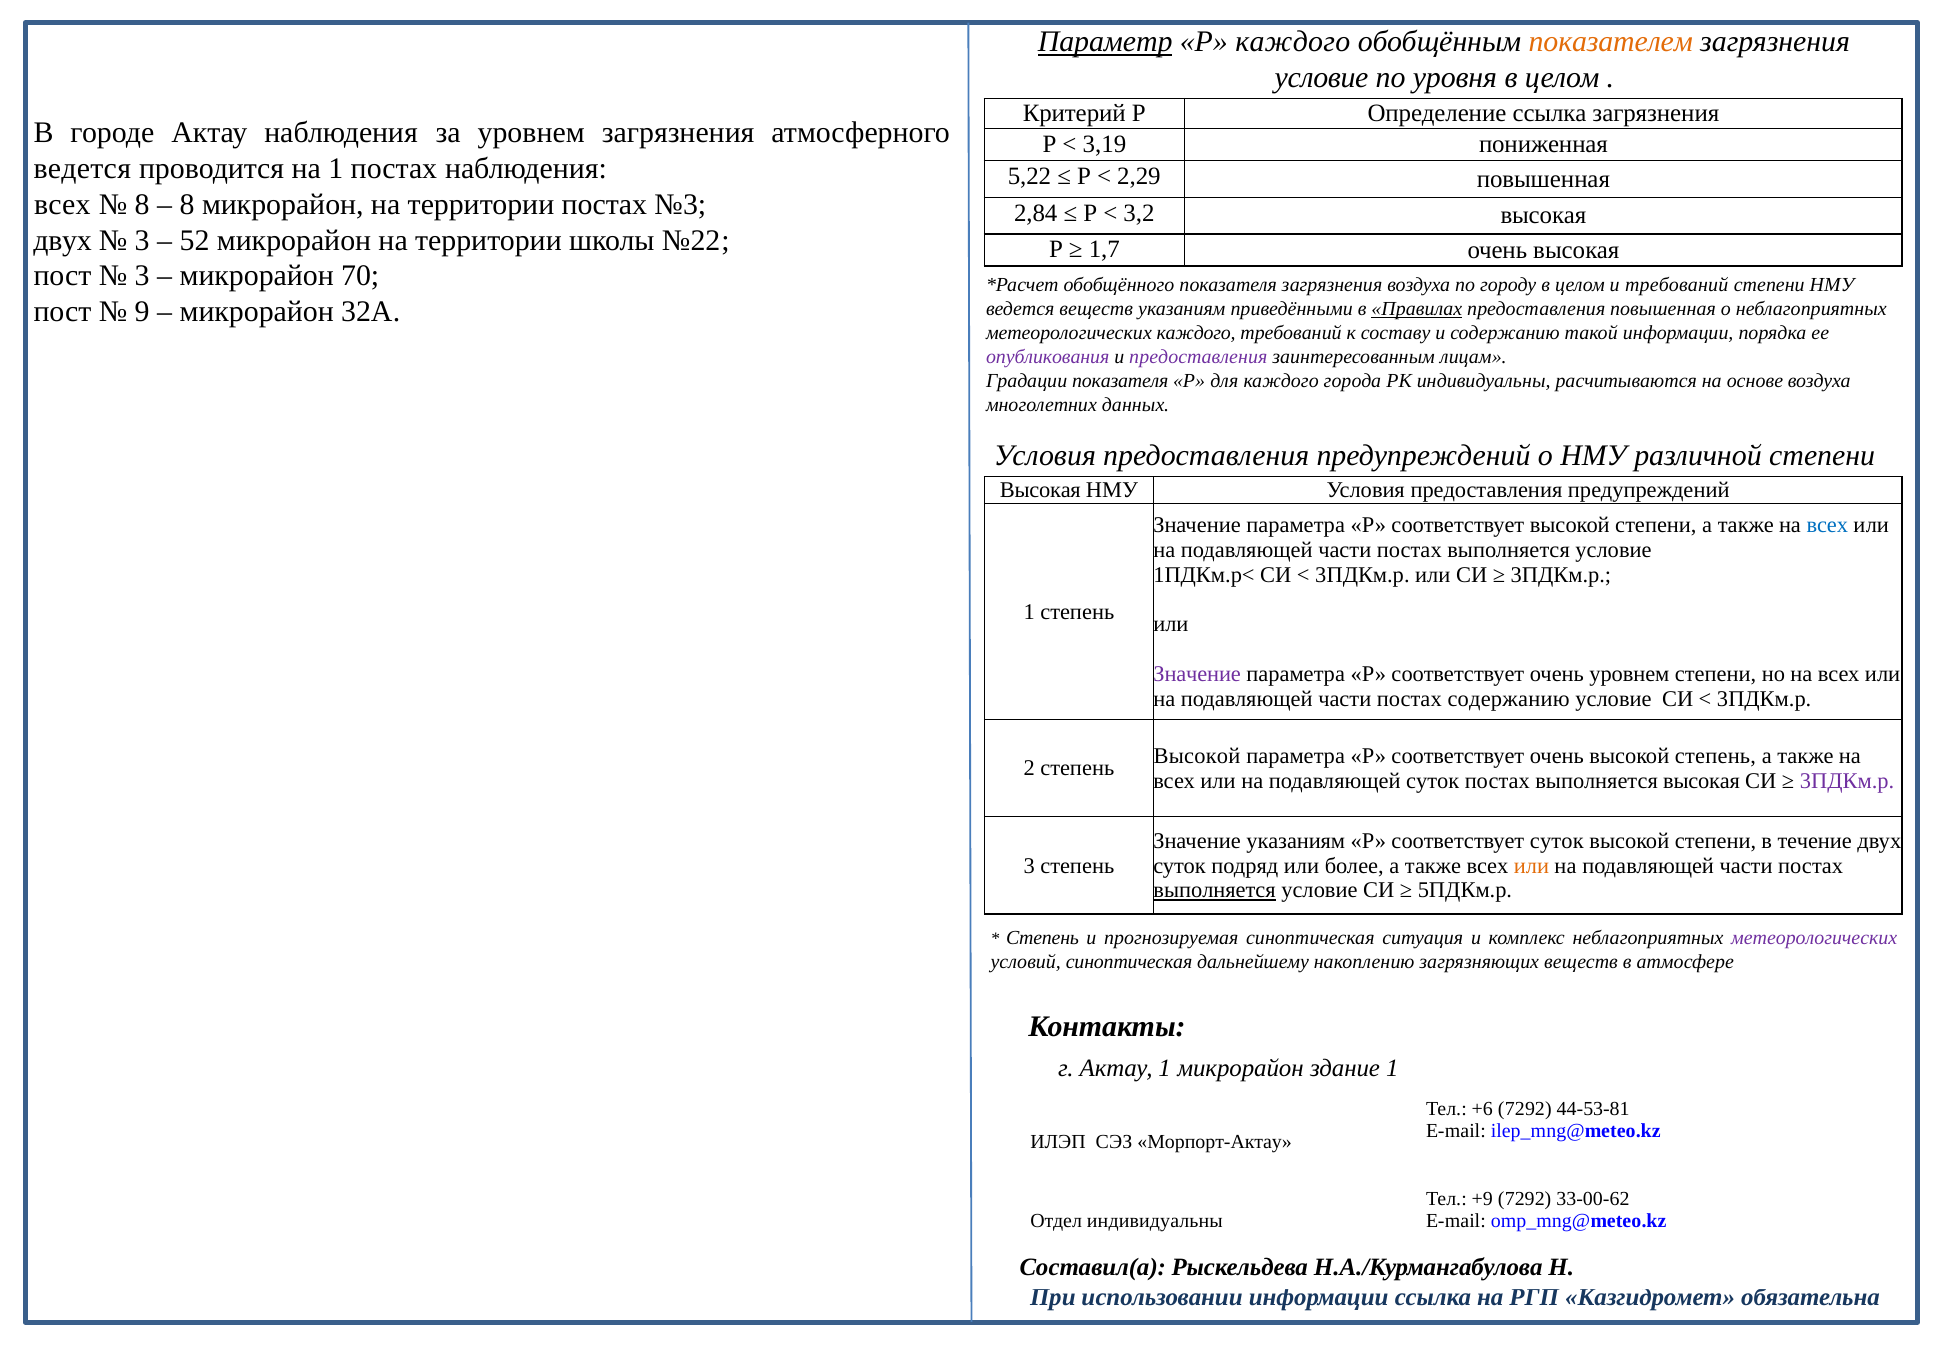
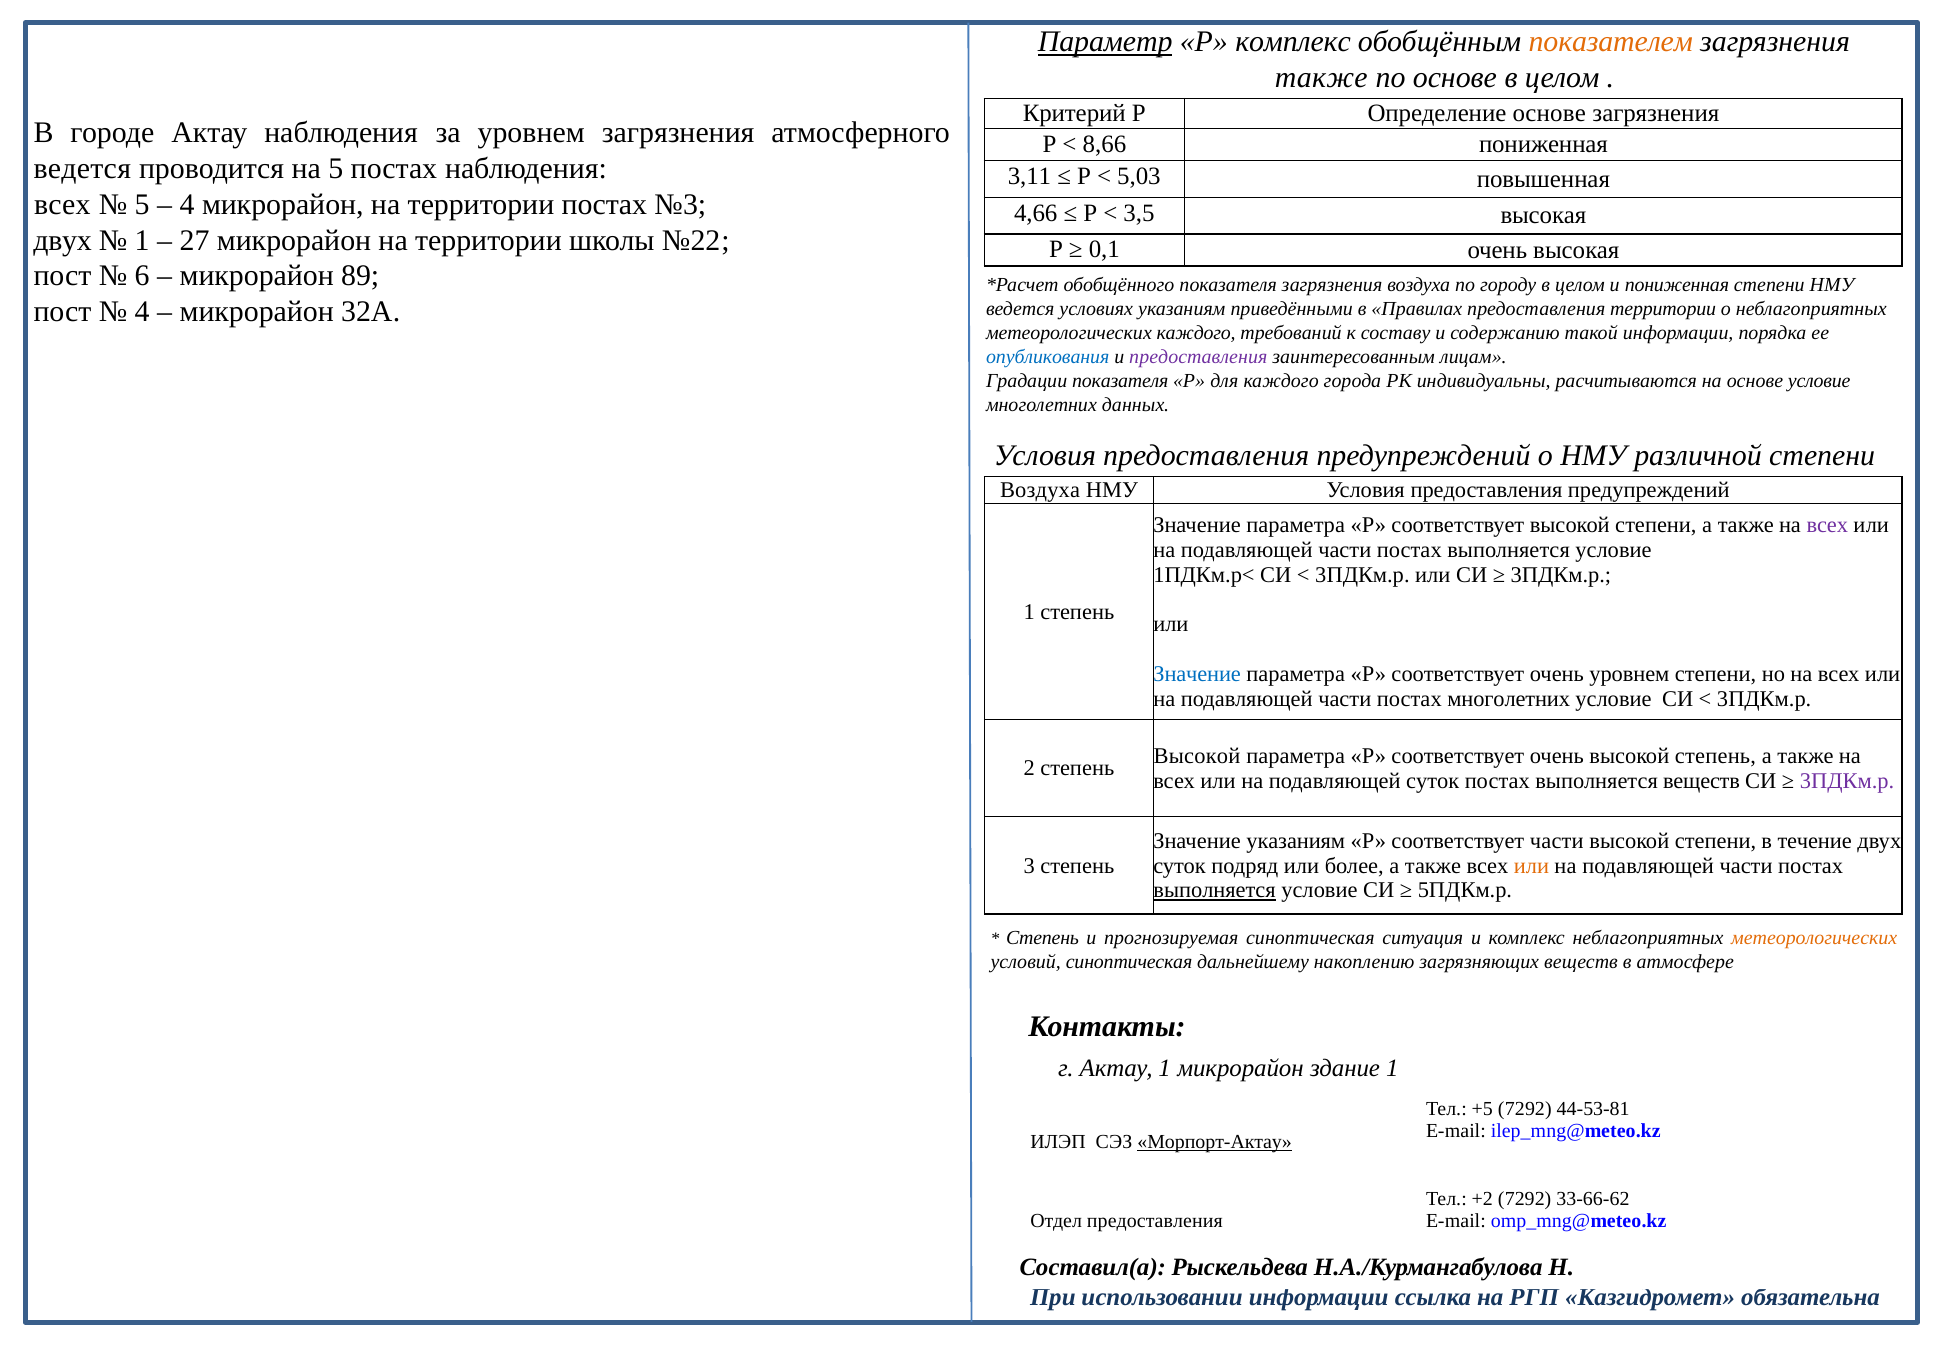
Р каждого: каждого -> комплекс
условие at (1322, 78): условие -> также
по уровня: уровня -> основе
Определение ссылка: ссылка -> основе
3,19: 3,19 -> 8,66
на 1: 1 -> 5
5,22: 5,22 -> 3,11
2,29: 2,29 -> 5,03
8 at (142, 204): 8 -> 5
8 at (187, 204): 8 -> 4
2,84: 2,84 -> 4,66
3,2: 3,2 -> 3,5
3 at (142, 240): 3 -> 1
52: 52 -> 27
1,7: 1,7 -> 0,1
3 at (142, 276): 3 -> 6
70: 70 -> 89
и требований: требований -> пониженная
9 at (142, 312): 9 -> 4
ведется веществ: веществ -> условиях
Правилах underline: present -> none
предоставления повышенная: повышенная -> территории
опубликования colour: purple -> blue
основе воздуха: воздуха -> условие
Высокая at (1040, 491): Высокая -> Воздуха
всех at (1827, 525) colour: blue -> purple
Значение at (1197, 674) colour: purple -> blue
постах содержанию: содержанию -> многолетних
выполняется высокая: высокая -> веществ
соответствует суток: суток -> части
метеорологических at (1814, 938) colour: purple -> orange
+6: +6 -> +5
Морпорт-Актау underline: none -> present
+9: +9 -> +2
33-00-62: 33-00-62 -> 33-66-62
Отдел индивидуальны: индивидуальны -> предоставления
